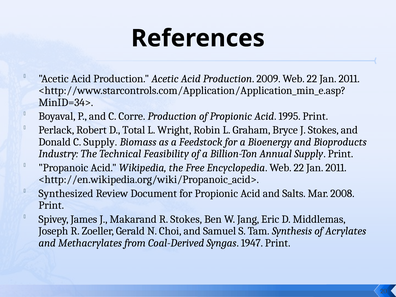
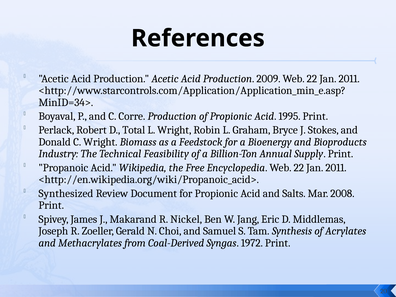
C Supply: Supply -> Wright
R Stokes: Stokes -> Nickel
1947: 1947 -> 1972
